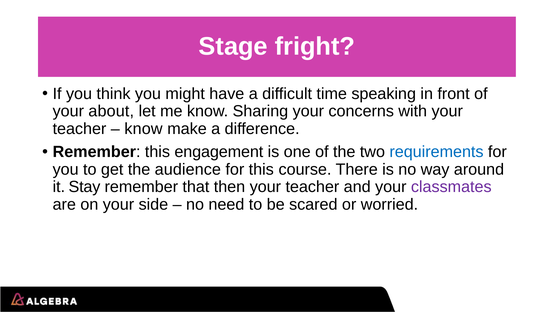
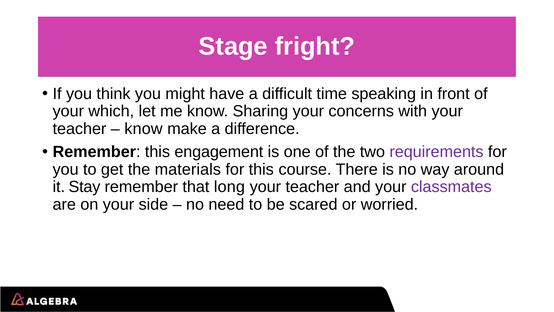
about: about -> which
requirements colour: blue -> purple
audience: audience -> materials
then: then -> long
